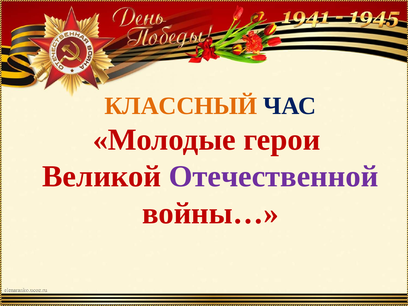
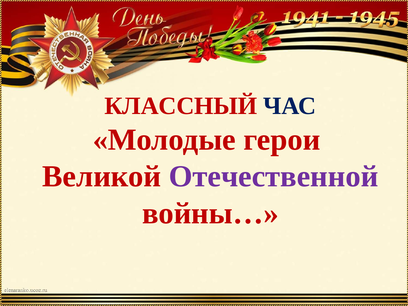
КЛАССНЫЙ colour: orange -> red
